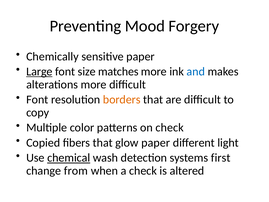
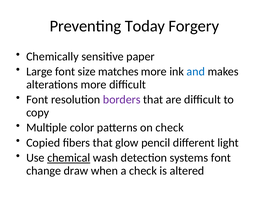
Mood: Mood -> Today
Large underline: present -> none
borders colour: orange -> purple
glow paper: paper -> pencil
systems first: first -> font
from: from -> draw
